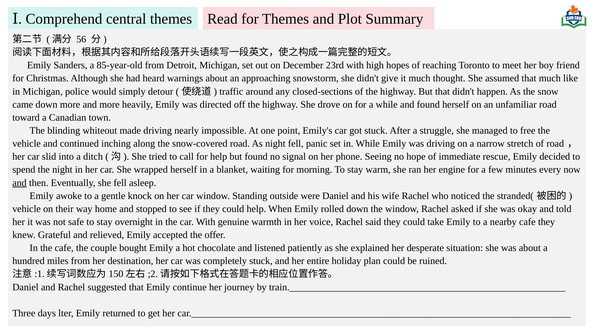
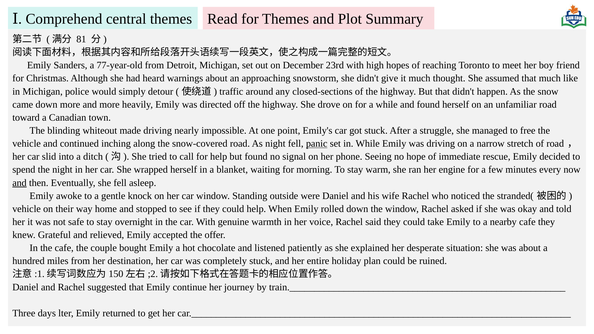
56: 56 -> 81
85-year-old: 85-year-old -> 77-year-old
panic underline: none -> present
